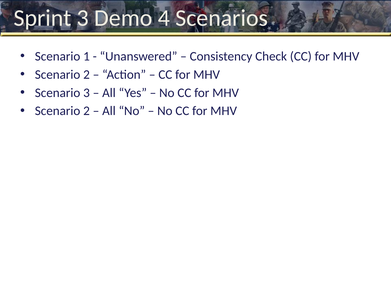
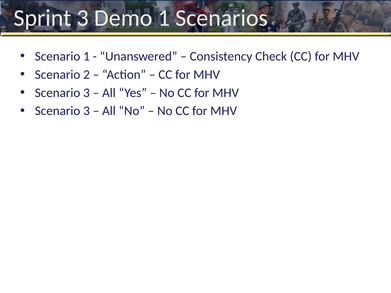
Demo 4: 4 -> 1
2 at (87, 111): 2 -> 3
